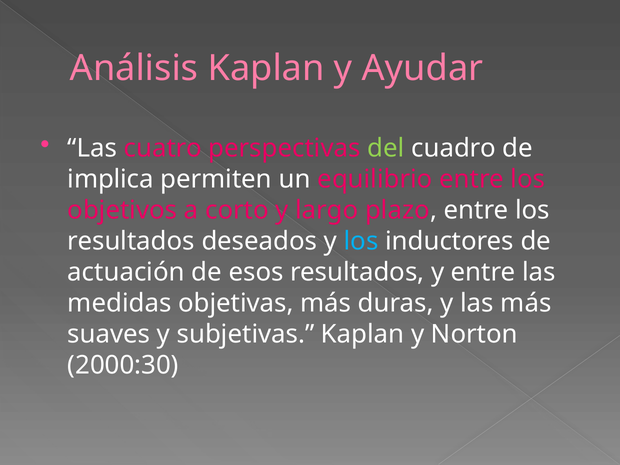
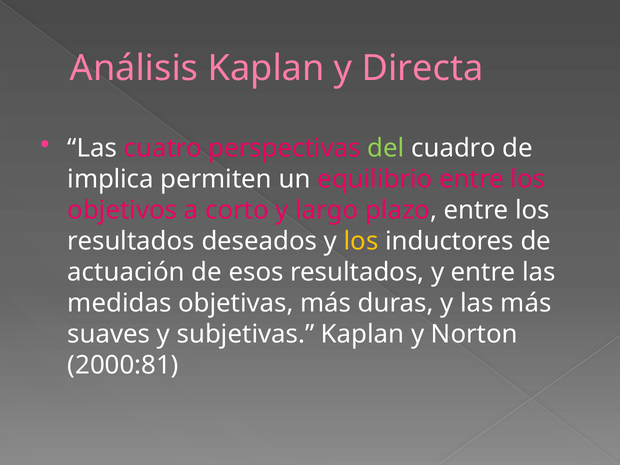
Ayudar: Ayudar -> Directa
los at (361, 241) colour: light blue -> yellow
2000:30: 2000:30 -> 2000:81
